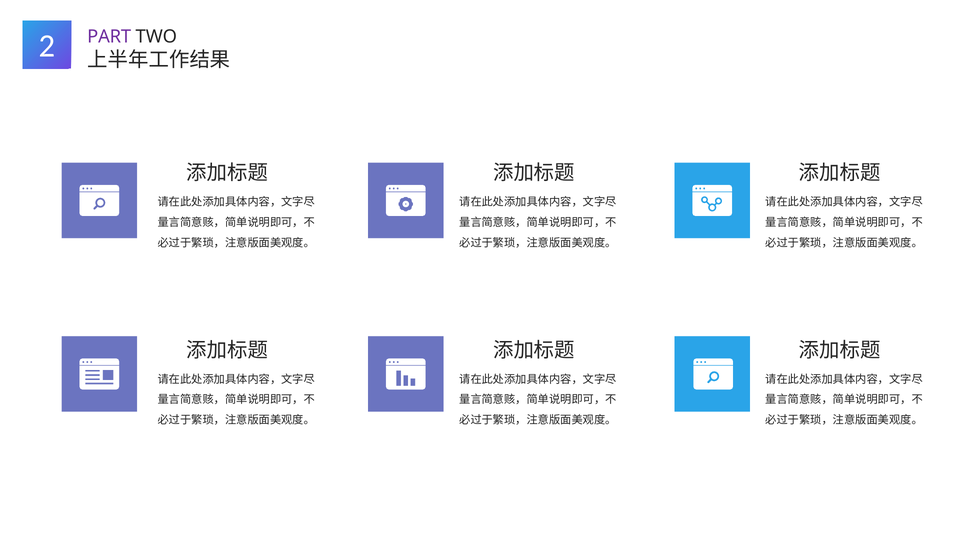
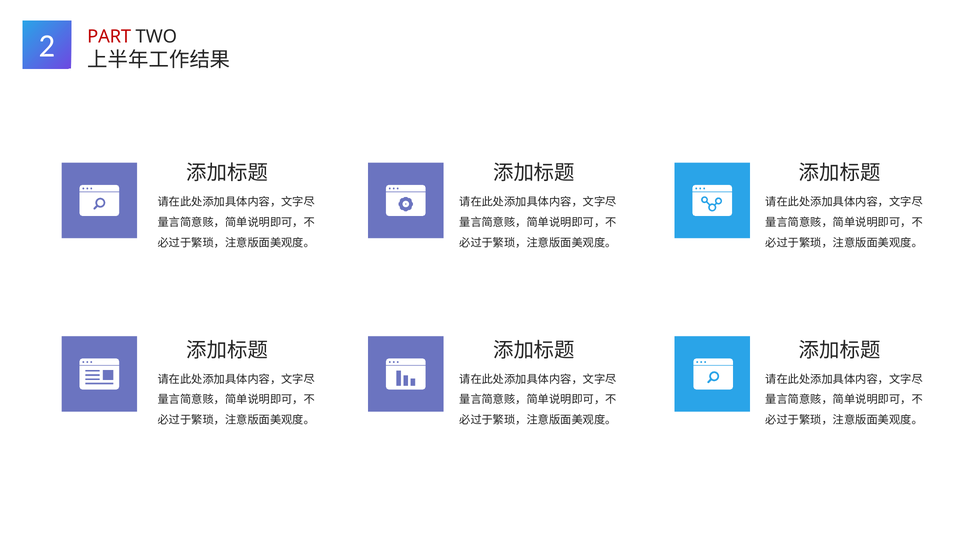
PART colour: purple -> red
